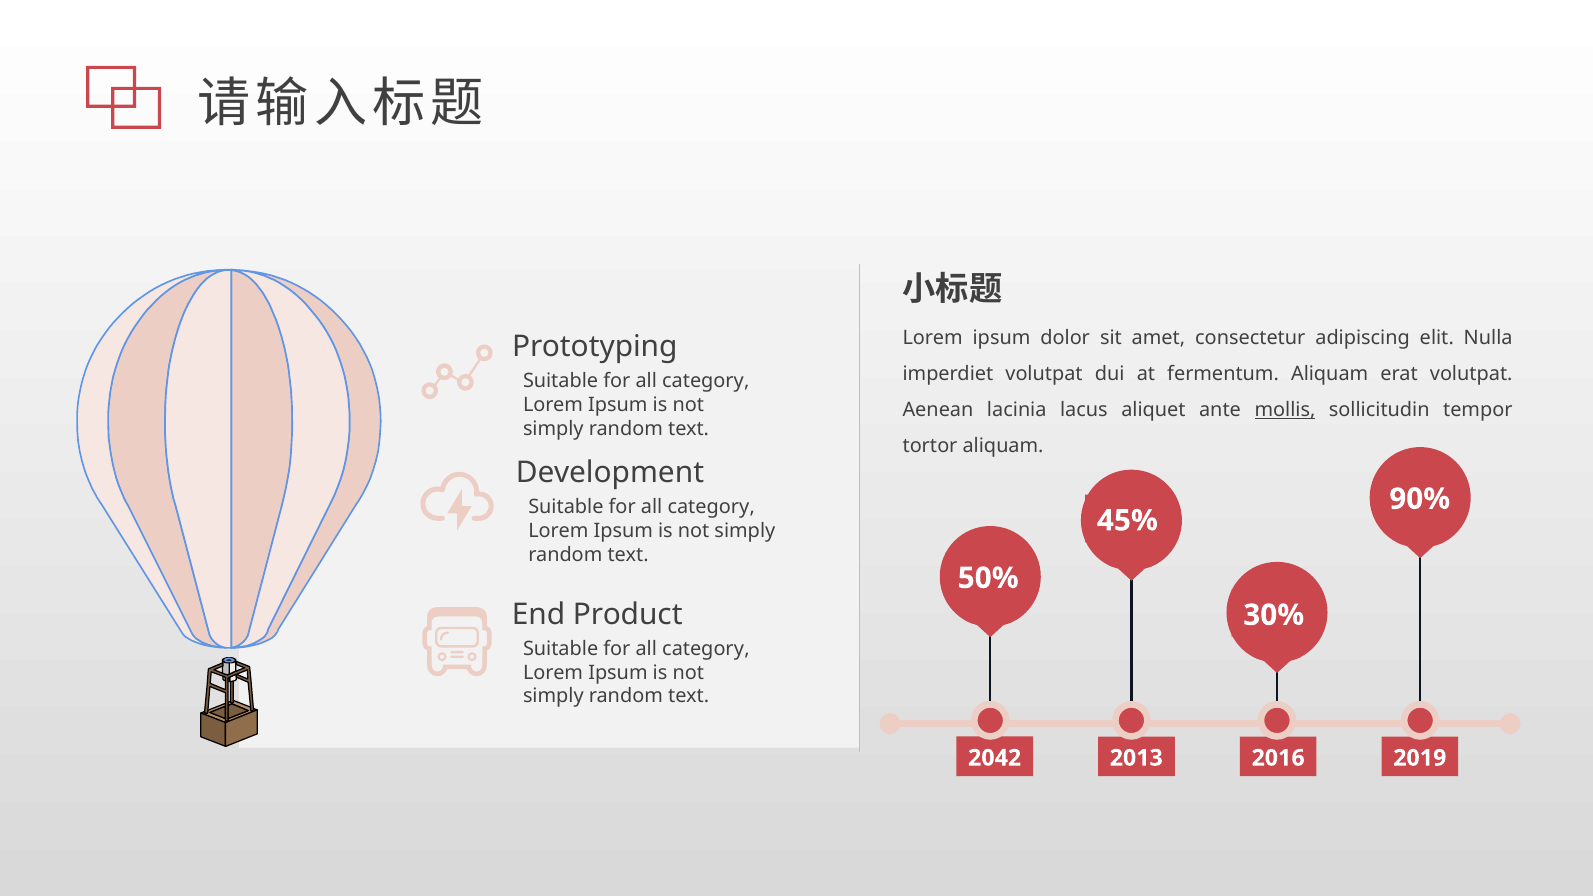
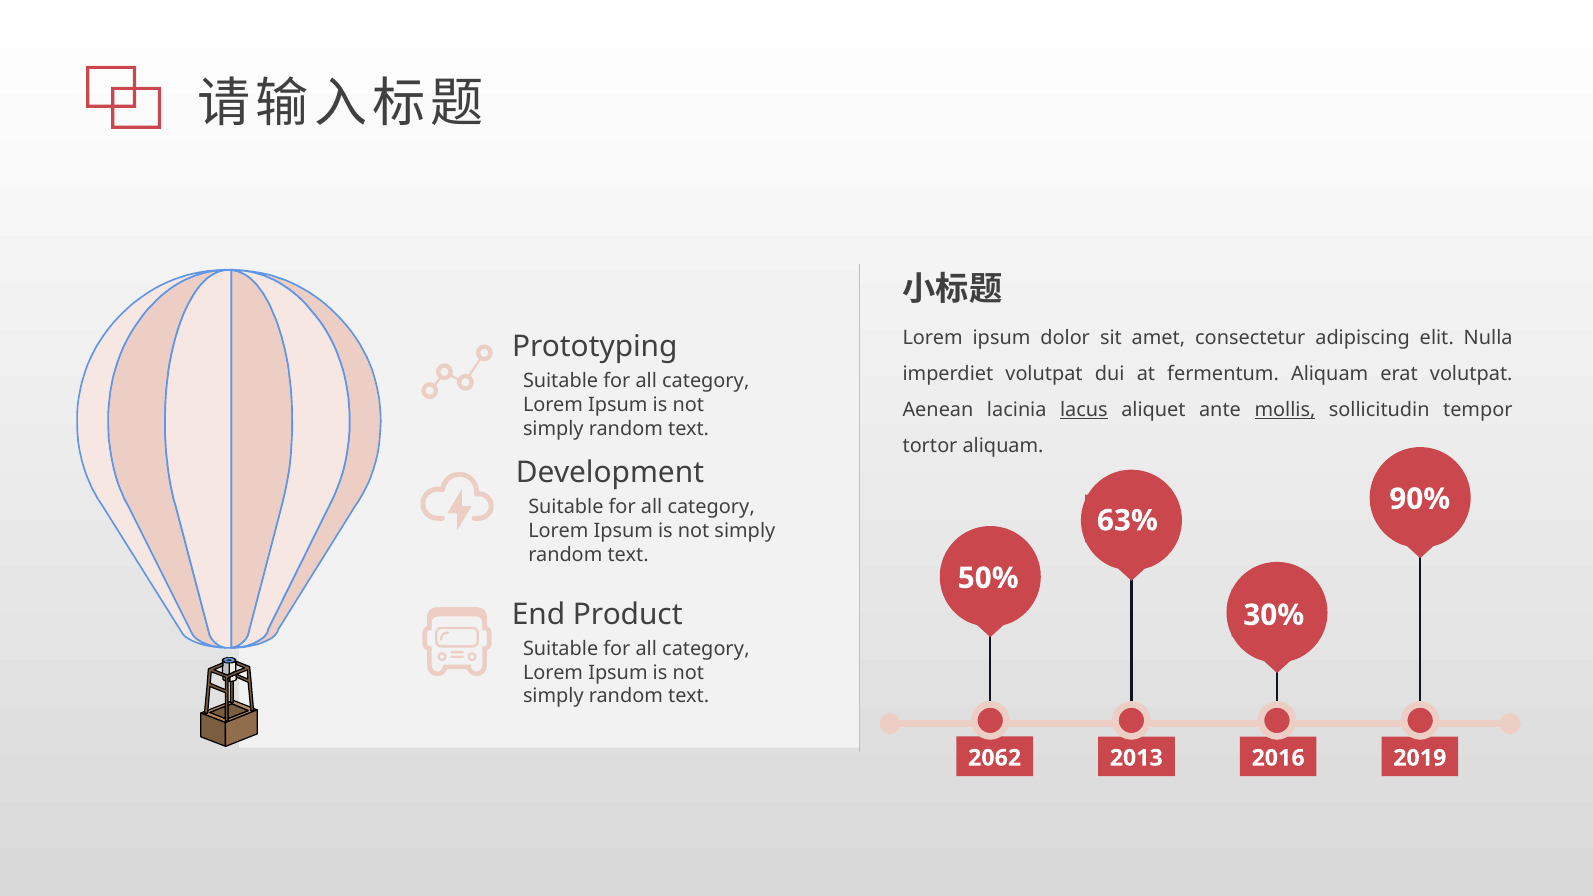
lacus underline: none -> present
45%: 45% -> 63%
2042: 2042 -> 2062
